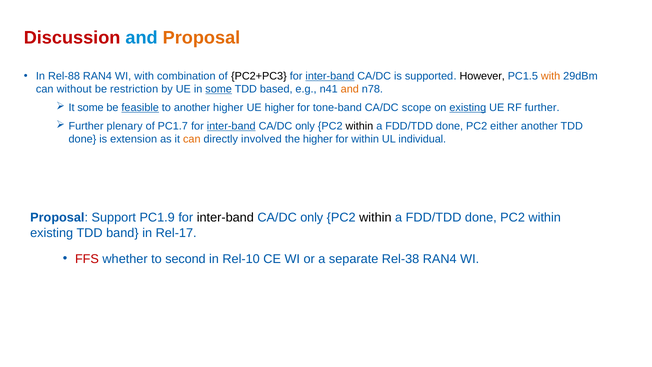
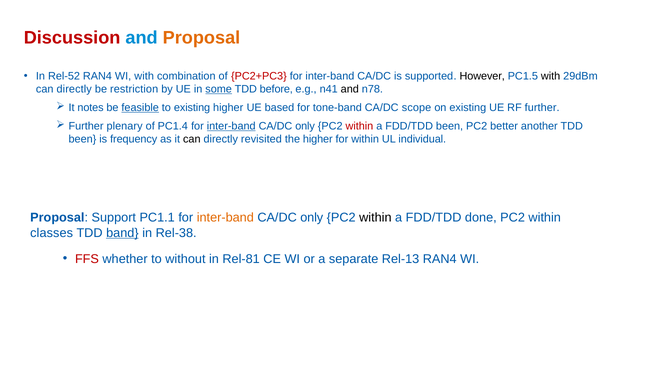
Rel-88: Rel-88 -> Rel-52
PC2+PC3 colour: black -> red
inter-band at (330, 76) underline: present -> none
with at (551, 76) colour: orange -> black
without at (74, 89): without -> directly
based: based -> before
and at (350, 89) colour: orange -> black
It some: some -> notes
to another: another -> existing
UE higher: higher -> based
existing at (468, 108) underline: present -> none
PC1.7: PC1.7 -> PC1.4
within at (359, 126) colour: black -> red
done at (450, 126): done -> been
either: either -> better
done at (82, 139): done -> been
extension: extension -> frequency
can at (192, 139) colour: orange -> black
involved: involved -> revisited
PC1.9: PC1.9 -> PC1.1
inter-band at (225, 217) colour: black -> orange
existing at (52, 233): existing -> classes
band underline: none -> present
Rel-17: Rel-17 -> Rel-38
second: second -> without
Rel-10: Rel-10 -> Rel-81
Rel-38: Rel-38 -> Rel-13
